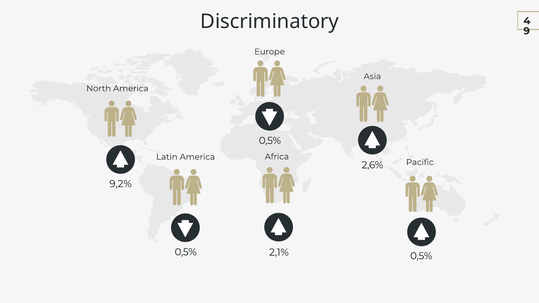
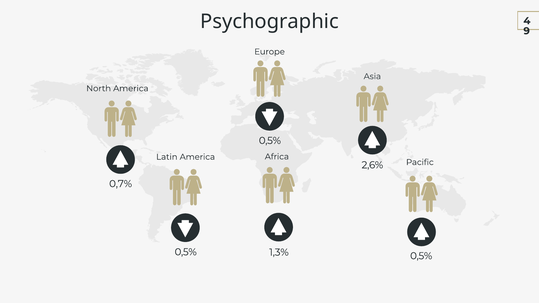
Discriminatory: Discriminatory -> Psychographic
9,2%: 9,2% -> 0,7%
2,1%: 2,1% -> 1,3%
